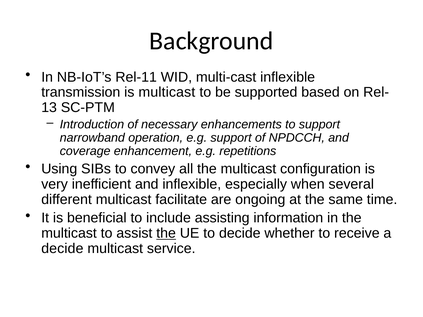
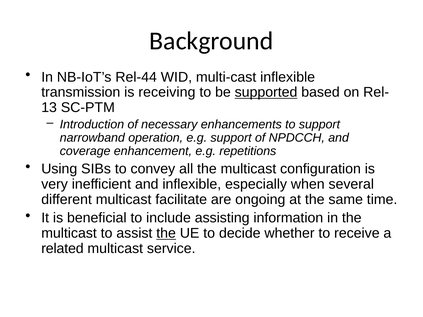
Rel-11: Rel-11 -> Rel-44
is multicast: multicast -> receiving
supported underline: none -> present
decide at (62, 249): decide -> related
